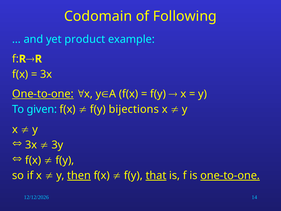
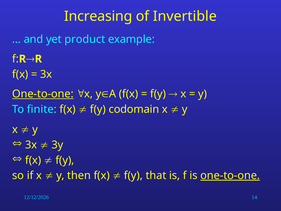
Codomain: Codomain -> Increasing
Following: Following -> Invertible
given: given -> finite
bijections: bijections -> codomain
then underline: present -> none
that underline: present -> none
